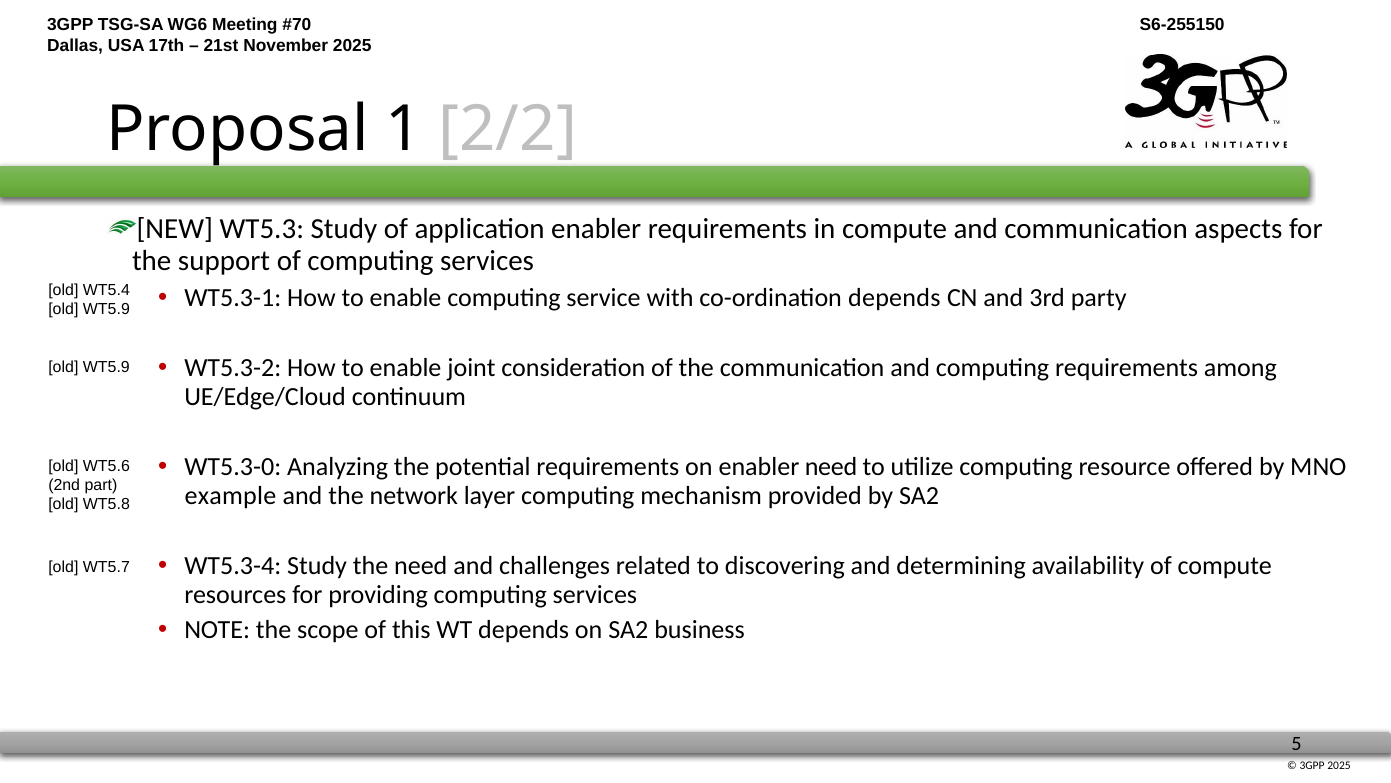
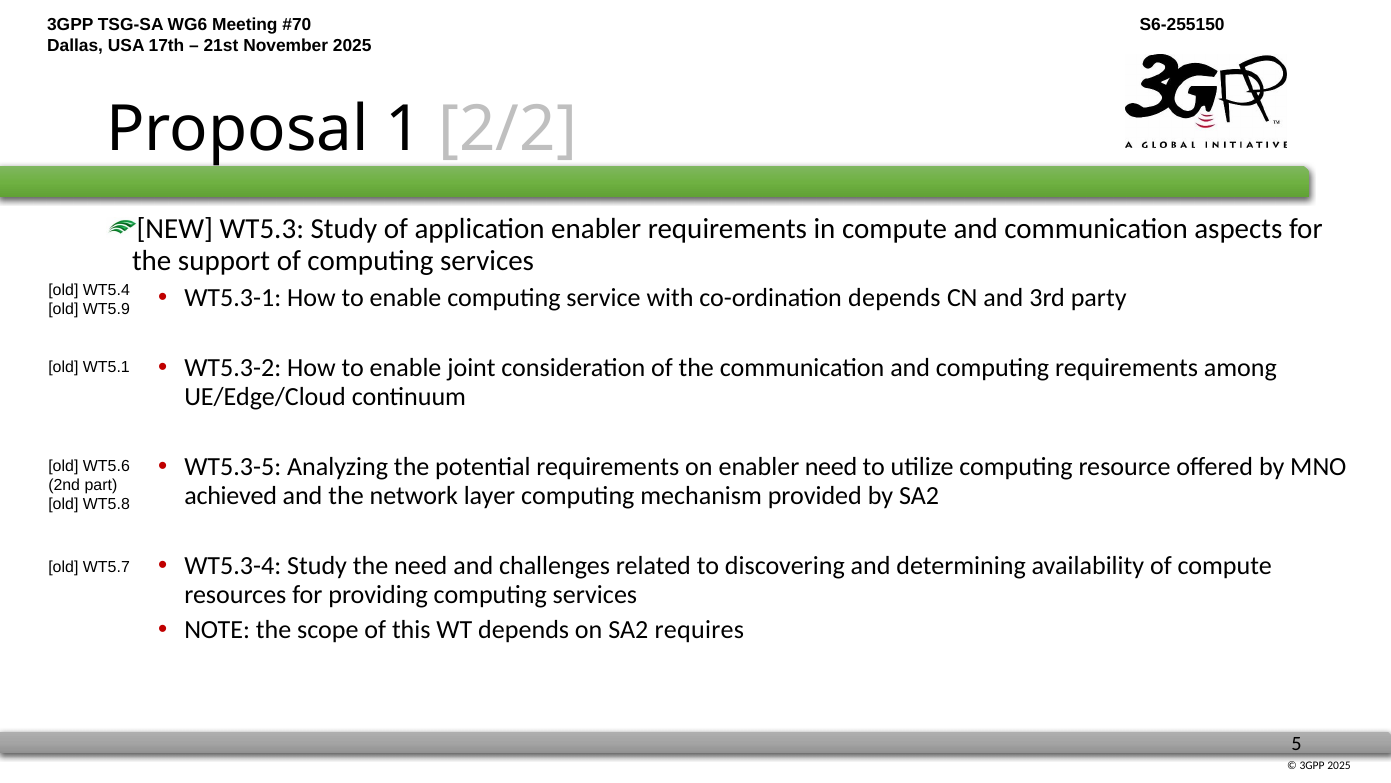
WT5.9 at (106, 367): WT5.9 -> WT5.1
WT5.3-0: WT5.3-0 -> WT5.3-5
example: example -> achieved
business: business -> requires
